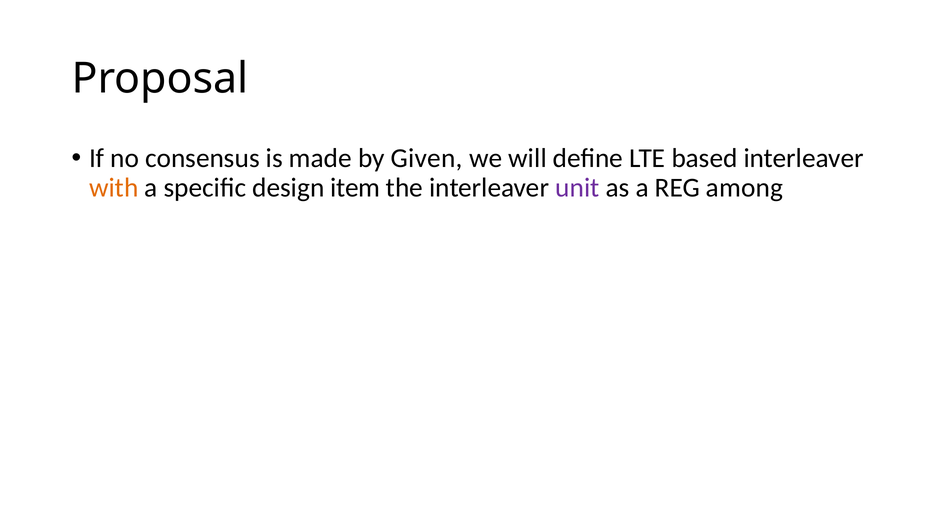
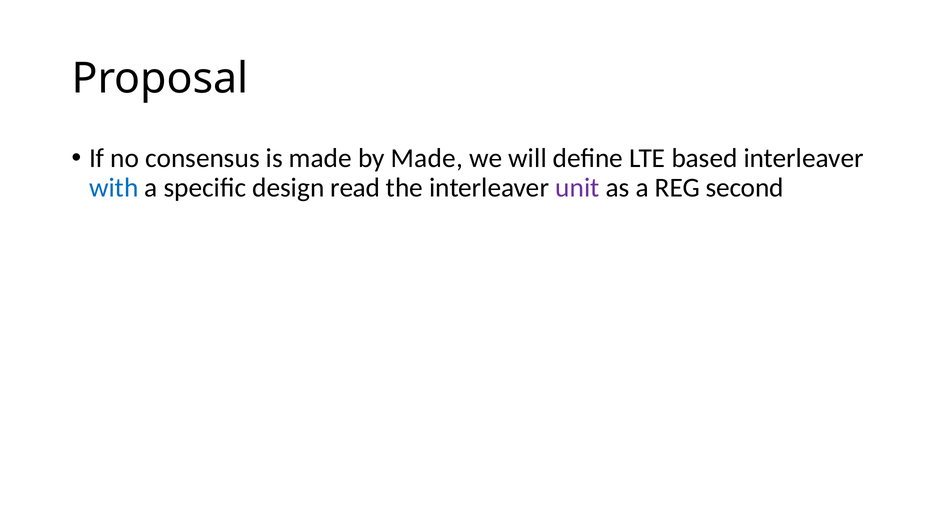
by Given: Given -> Made
with colour: orange -> blue
item: item -> read
among: among -> second
